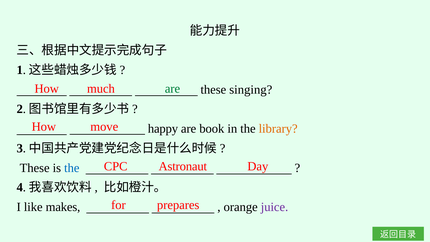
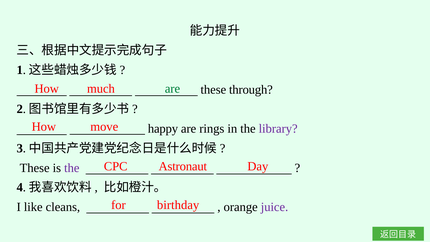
singing: singing -> through
book: book -> rings
library colour: orange -> purple
the at (72, 168) colour: blue -> purple
prepares: prepares -> birthday
makes: makes -> cleans
